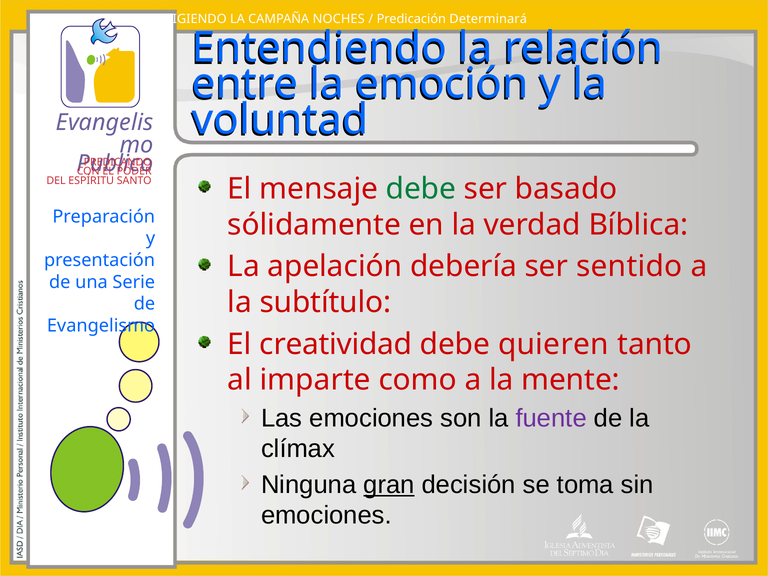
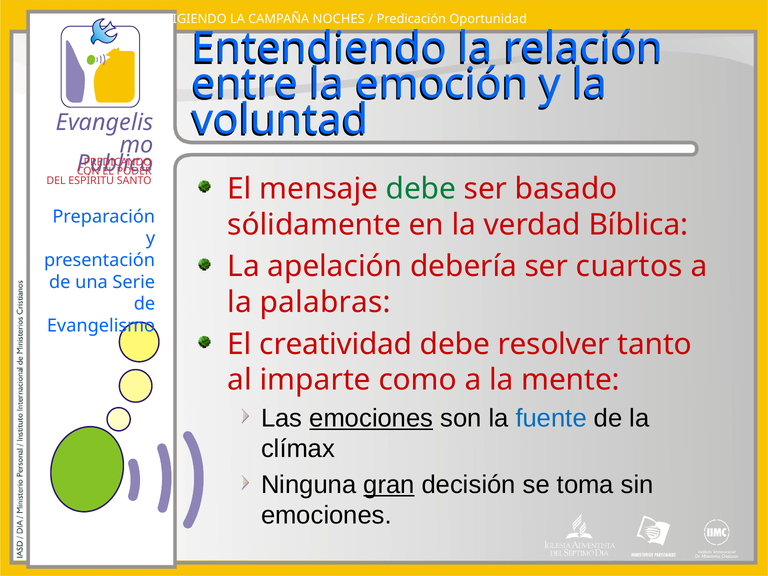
Determinará: Determinará -> Oportunidad
sentido: sentido -> cuartos
subtítulo: subtítulo -> palabras
quieren: quieren -> resolver
emociones at (371, 418) underline: none -> present
fuente colour: purple -> blue
